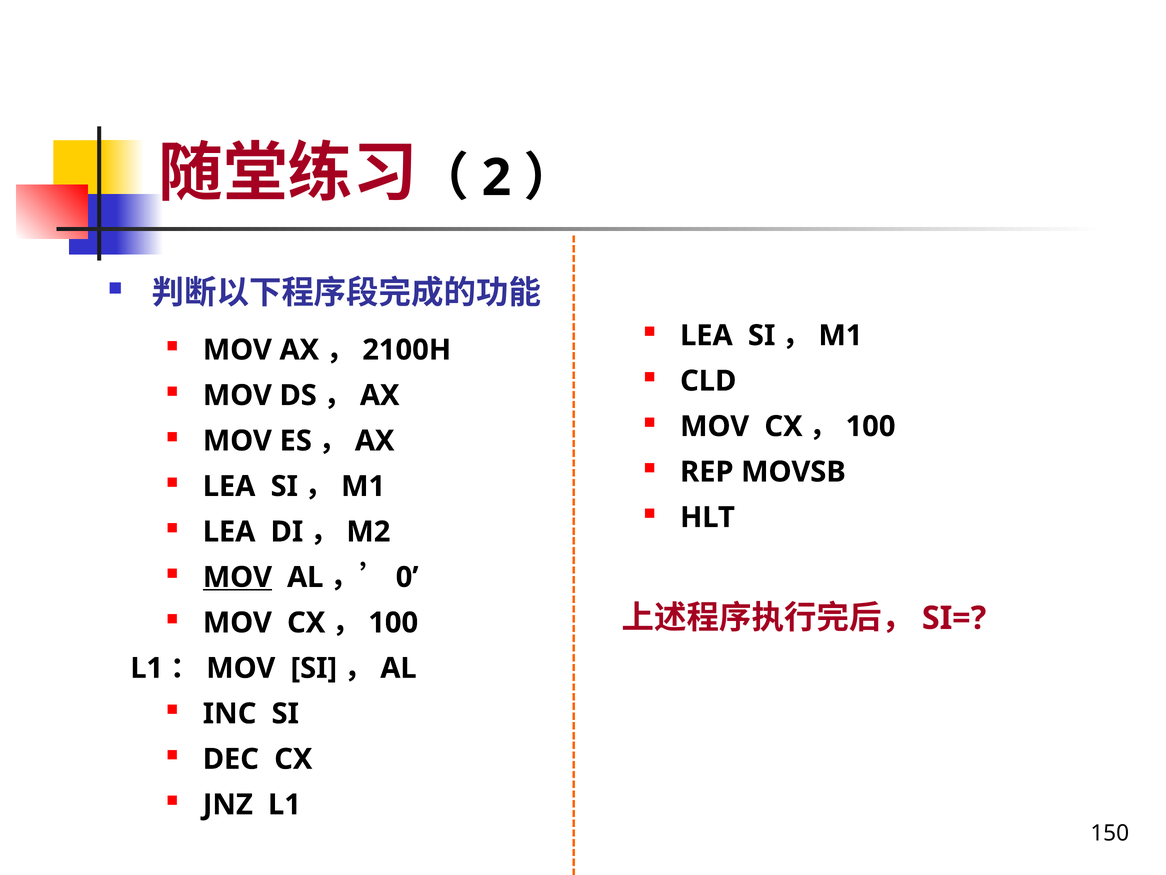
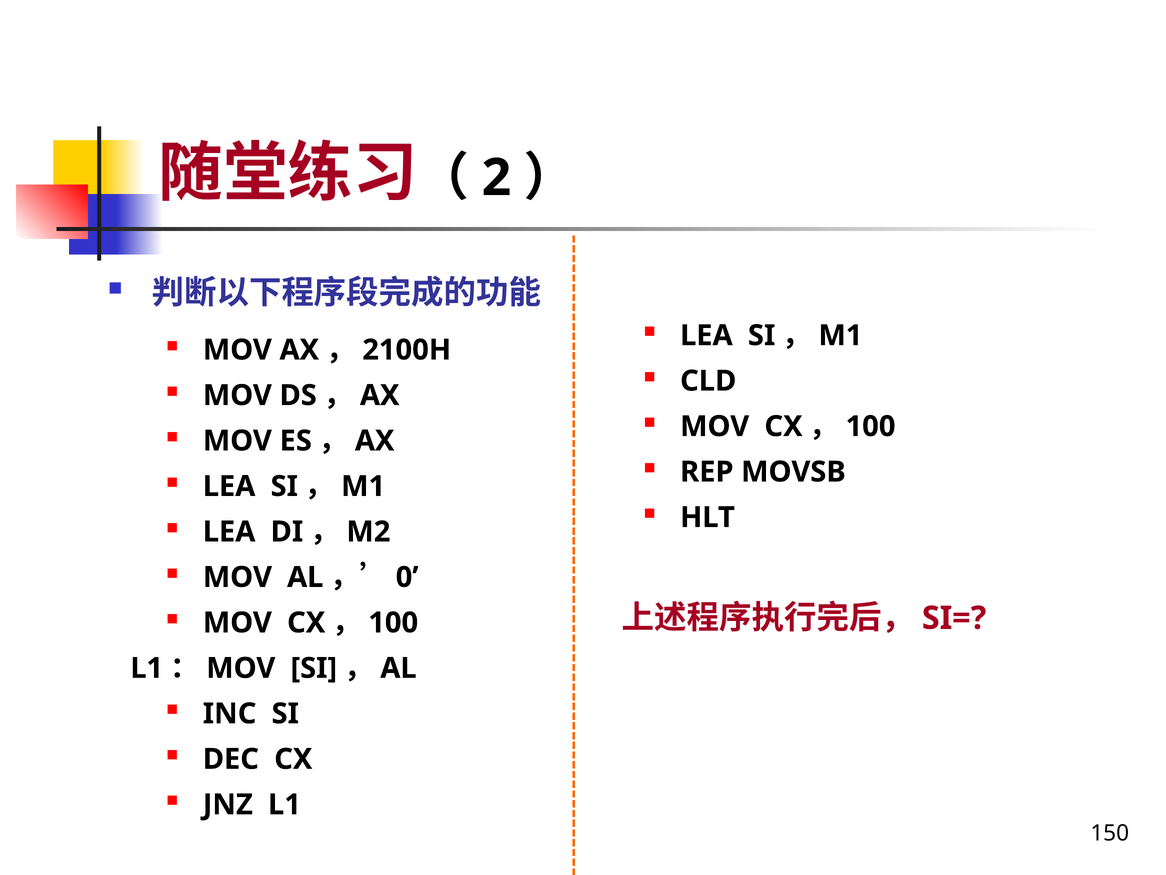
MOV at (237, 577) underline: present -> none
